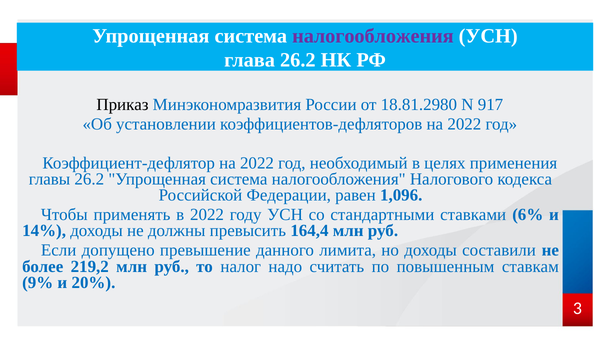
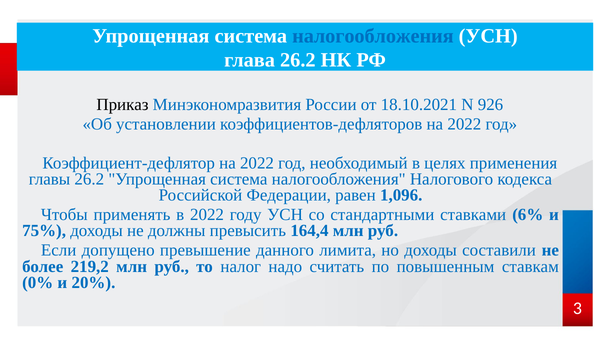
налогообложения at (373, 36) colour: purple -> blue
18.81.2980: 18.81.2980 -> 18.10.2021
917: 917 -> 926
14%: 14% -> 75%
9%: 9% -> 0%
